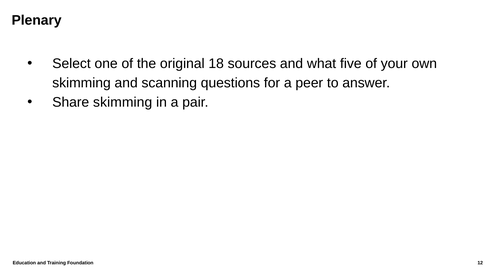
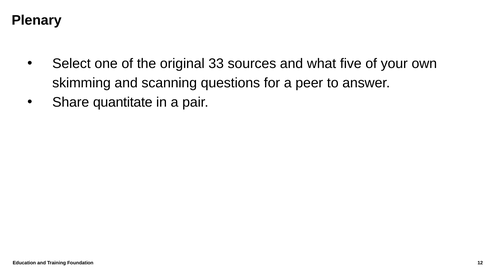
18: 18 -> 33
Share skimming: skimming -> quantitate
